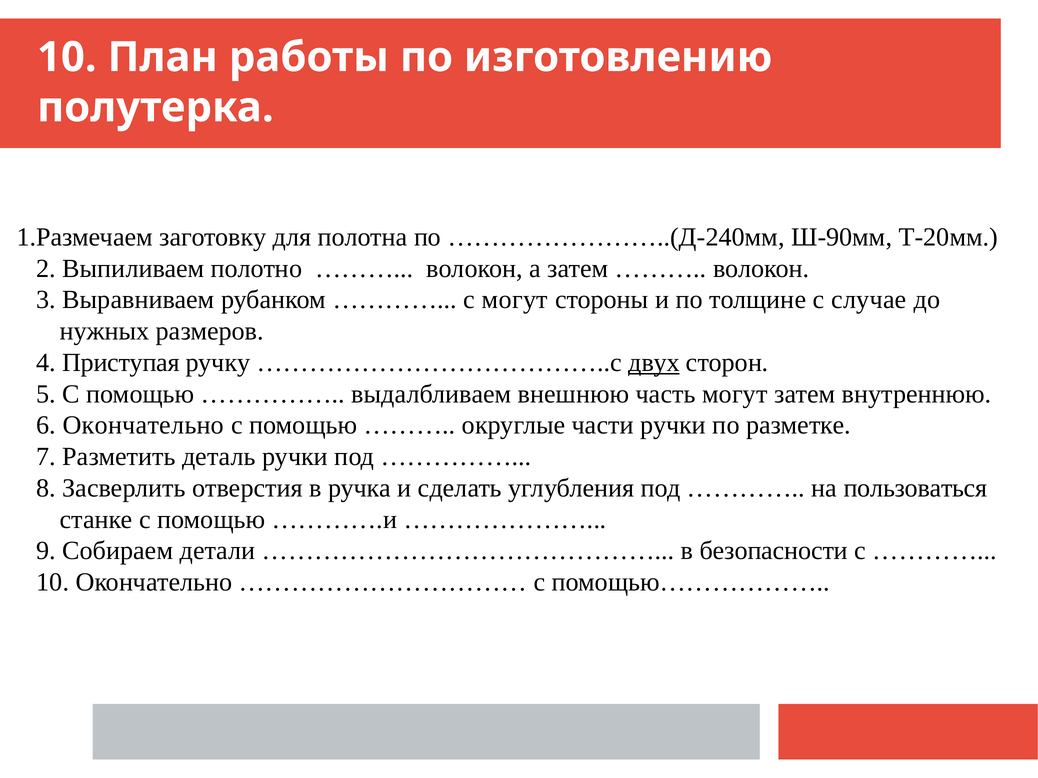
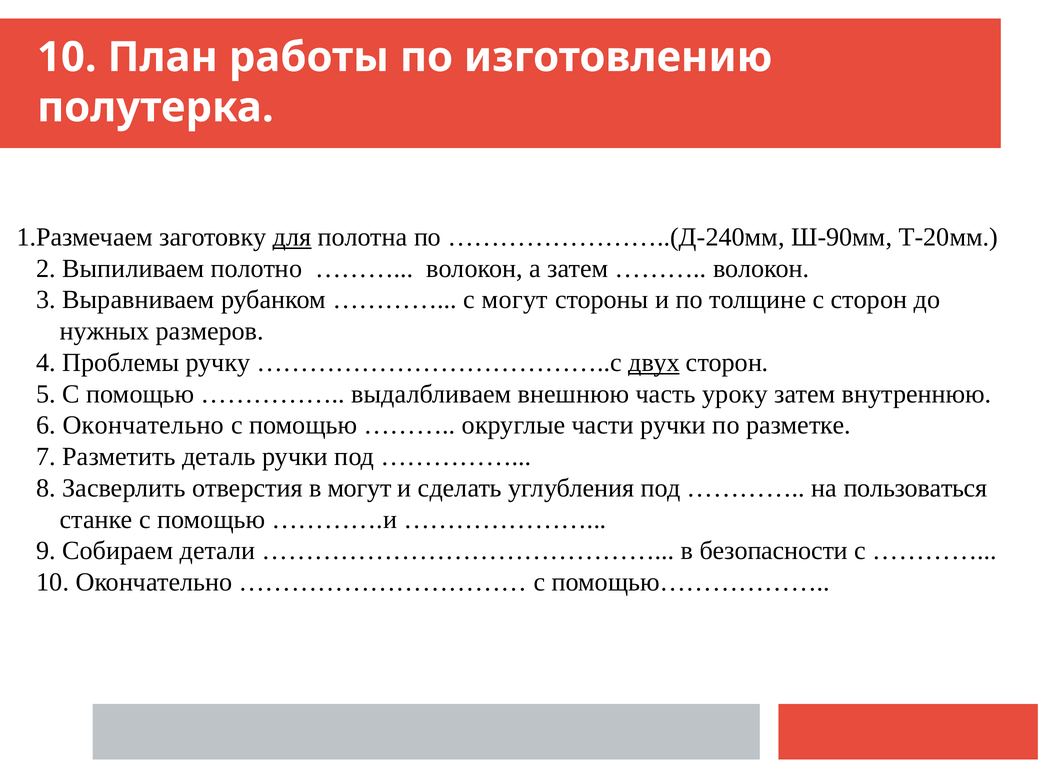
для underline: none -> present
с случае: случае -> сторон
Приступая: Приступая -> Проблемы
часть могут: могут -> уроку
в ручка: ручка -> могут
